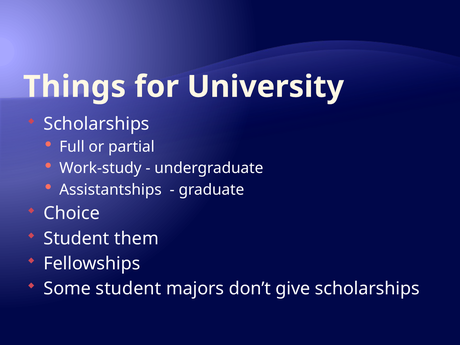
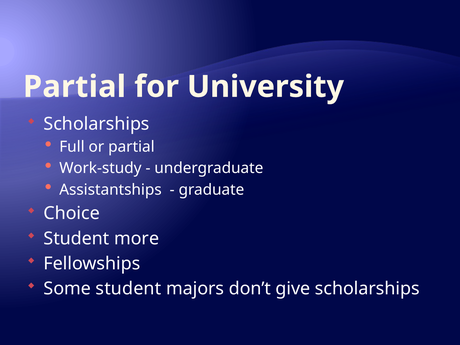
Things at (75, 87): Things -> Partial
them: them -> more
